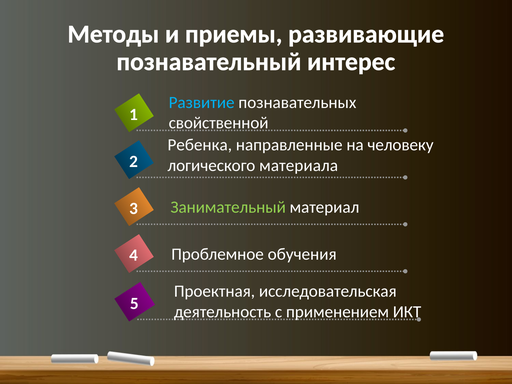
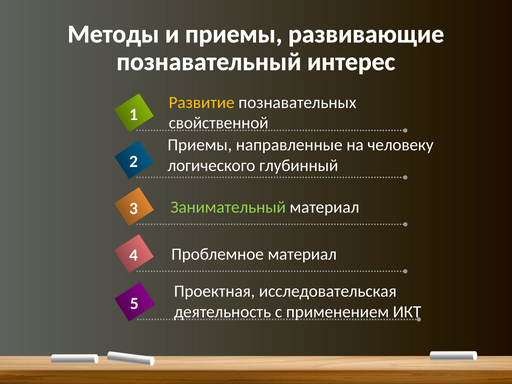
Развитие colour: light blue -> yellow
Ребенка at (200, 145): Ребенка -> Приемы
материала: материала -> глубинный
Проблемное обучения: обучения -> материал
